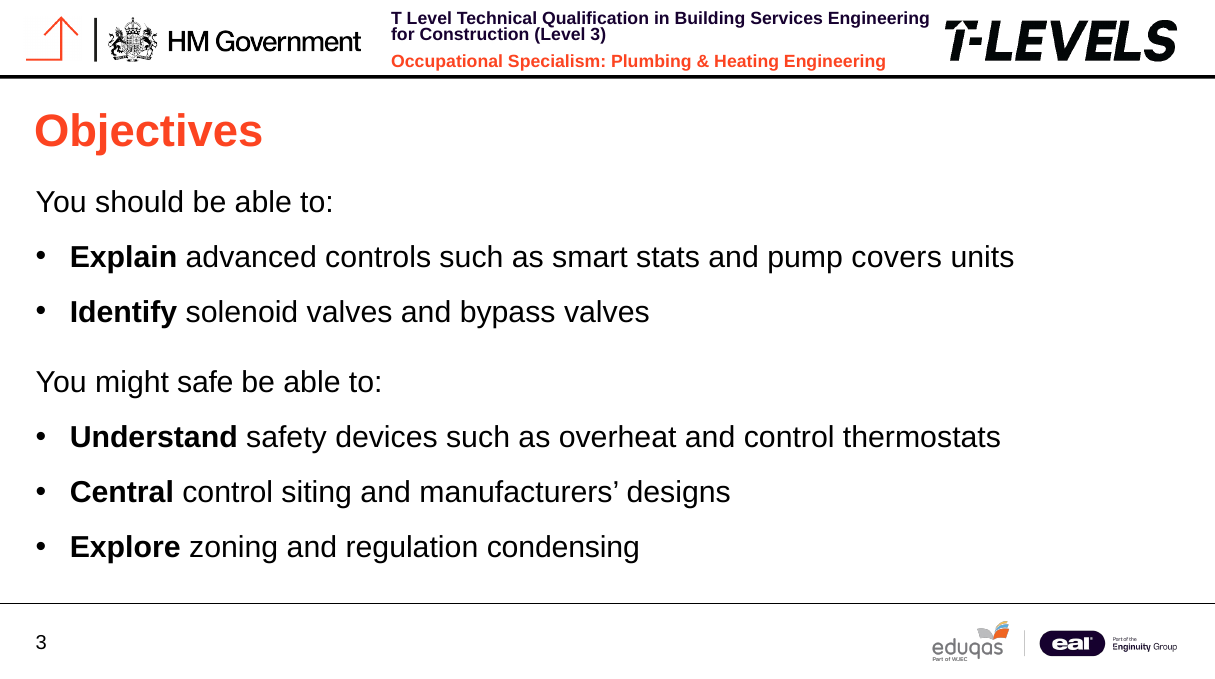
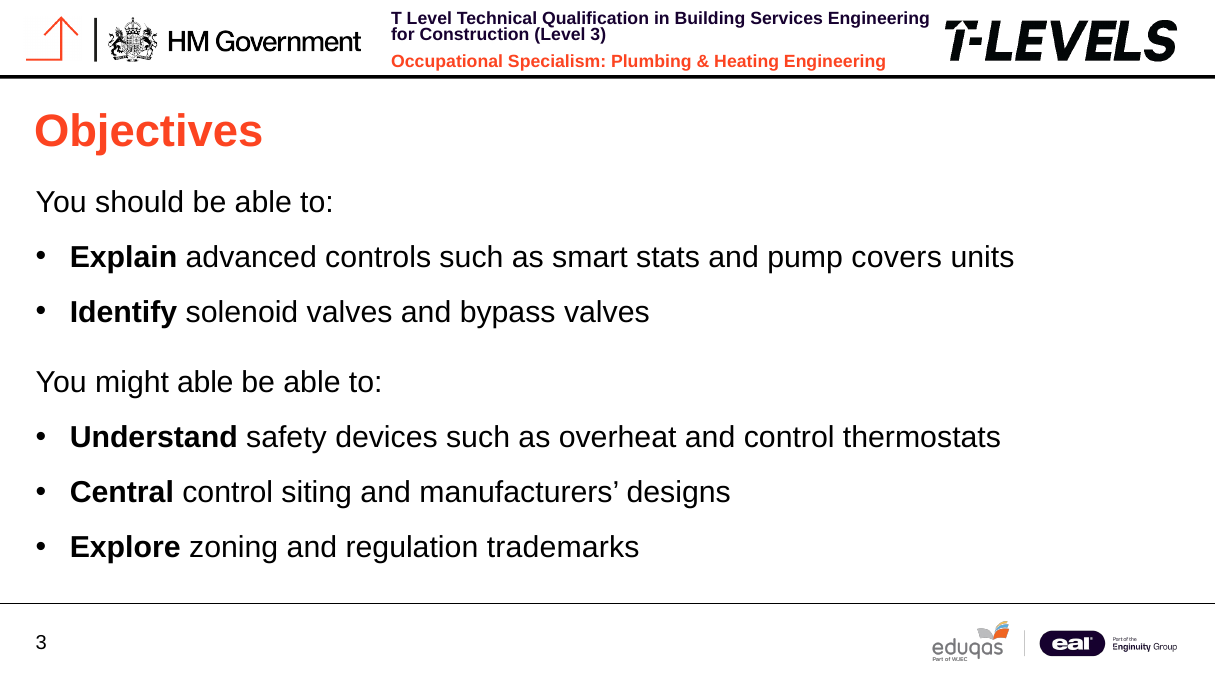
might safe: safe -> able
condensing: condensing -> trademarks
